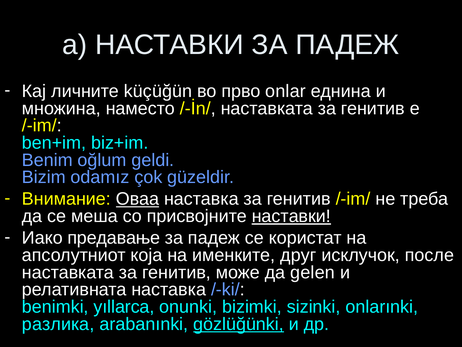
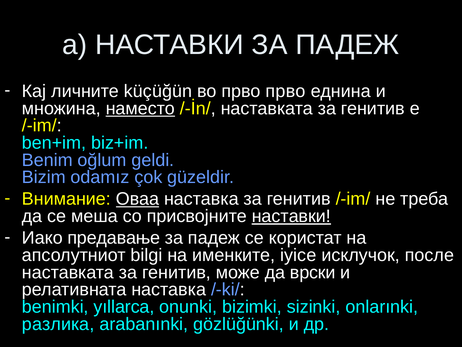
прво onlar: onlar -> прво
наместо underline: none -> present
која: која -> bilgi
друг: друг -> iyice
gelen: gelen -> врски
gözlüğünki underline: present -> none
